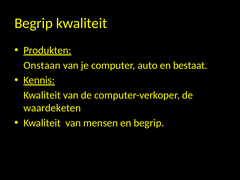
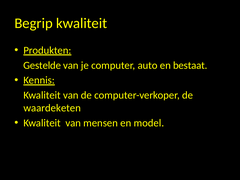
Onstaan: Onstaan -> Gestelde
en begrip: begrip -> model
